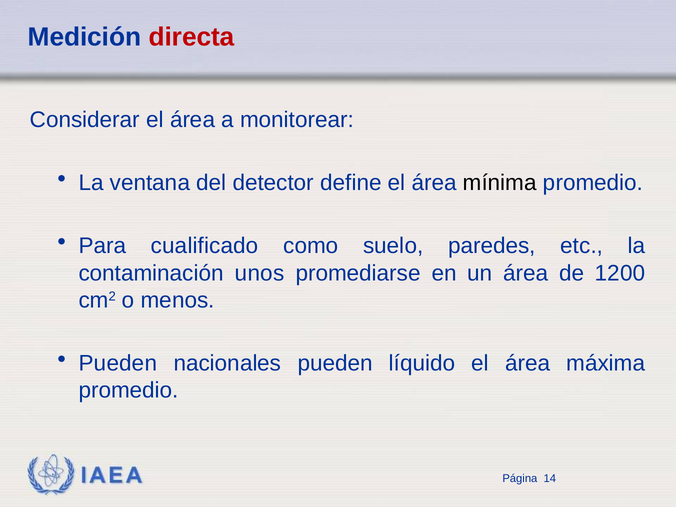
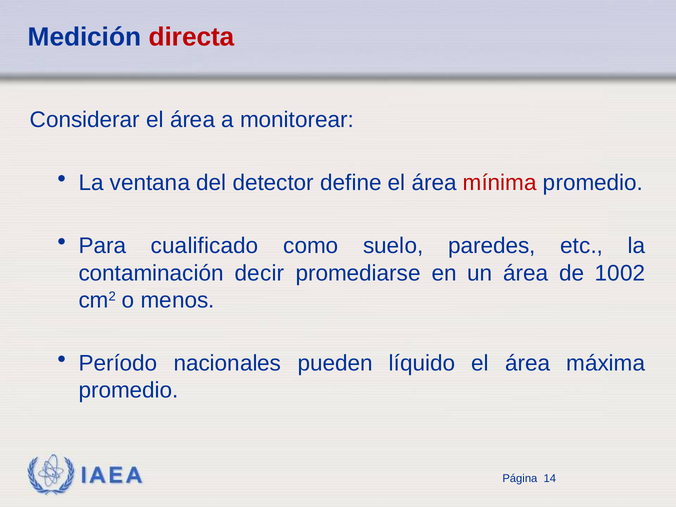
mínima colour: black -> red
unos: unos -> decir
1200: 1200 -> 1002
Pueden at (118, 363): Pueden -> Período
